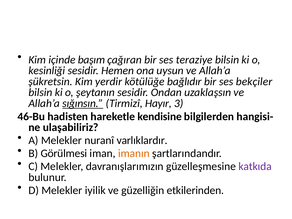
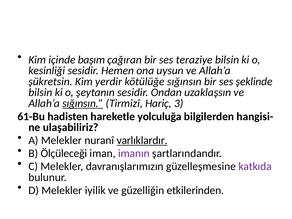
kötülüğe bağlıdır: bağlıdır -> sığınsın
bekçiler: bekçiler -> şeklinde
Hayır: Hayır -> Hariç
46-Bu: 46-Bu -> 61-Bu
kendisine: kendisine -> yolculuğa
varlıklardır underline: none -> present
Görülmesi: Görülmesi -> Ölçüleceği
imanın colour: orange -> purple
